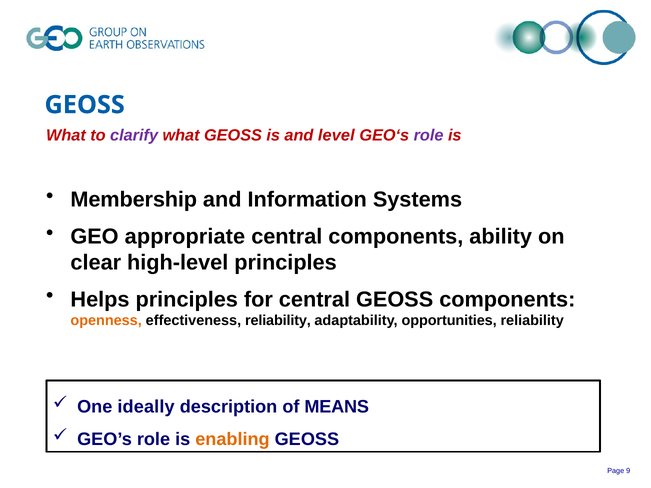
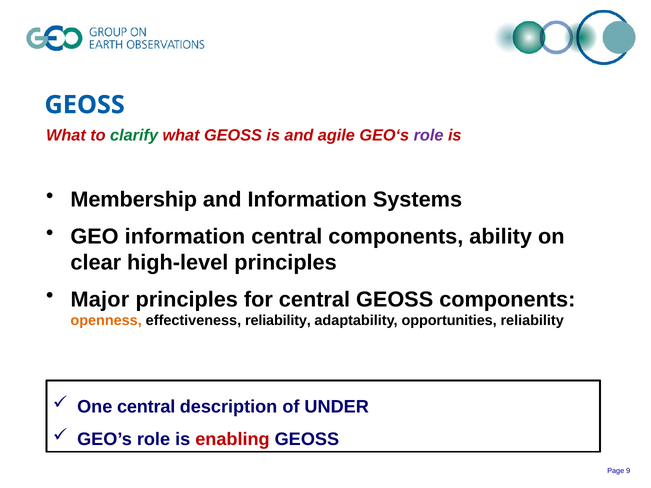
clarify colour: purple -> green
level: level -> agile
GEO appropriate: appropriate -> information
Helps: Helps -> Major
One ideally: ideally -> central
MEANS: MEANS -> UNDER
enabling colour: orange -> red
